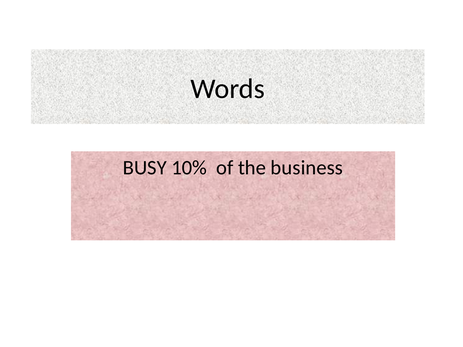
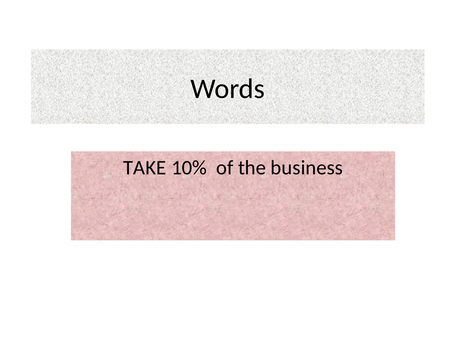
BUSY: BUSY -> TAKE
